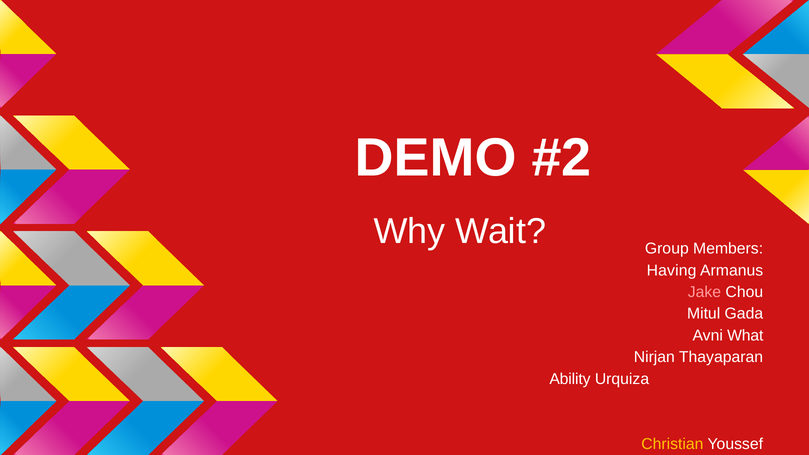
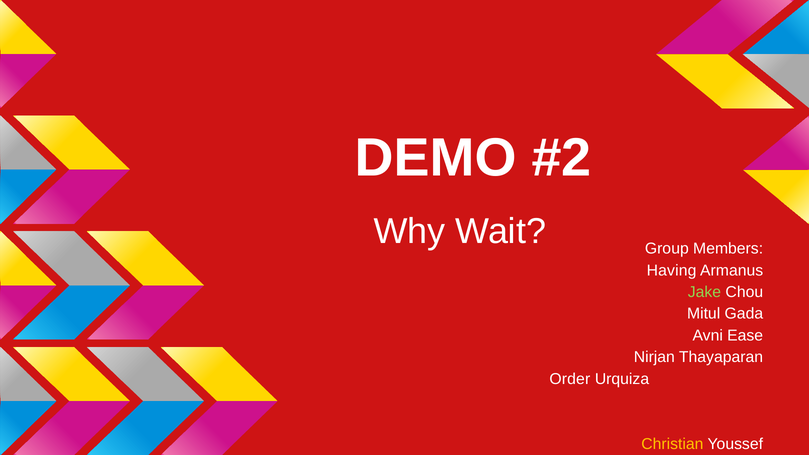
Jake colour: pink -> light green
What: What -> Ease
Ability: Ability -> Order
